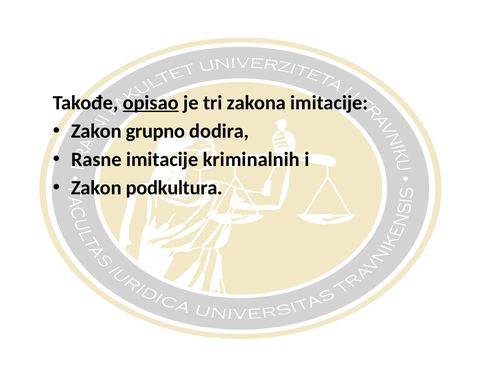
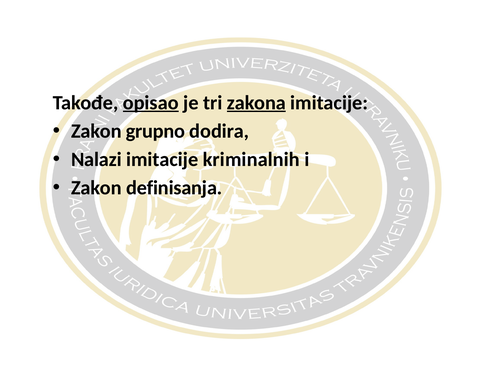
zakona underline: none -> present
Rasne: Rasne -> Nalazi
podkultura: podkultura -> definisanja
